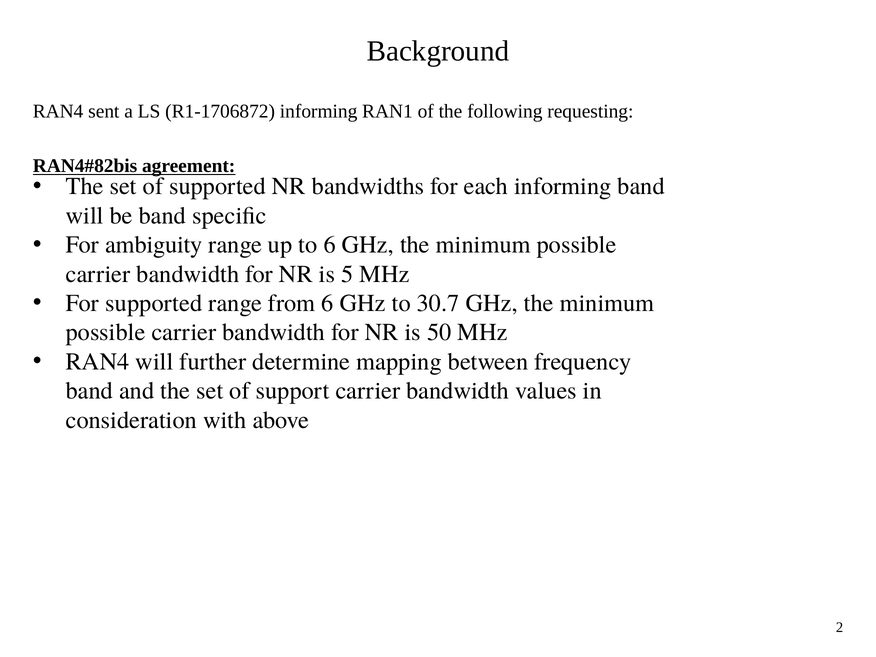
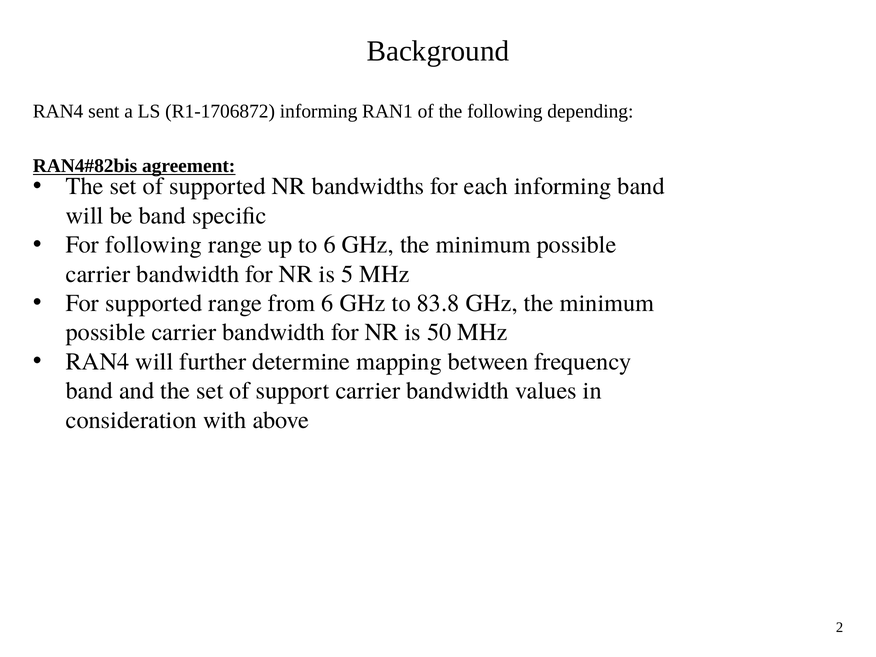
requesting: requesting -> depending
For ambiguity: ambiguity -> following
30.7: 30.7 -> 83.8
